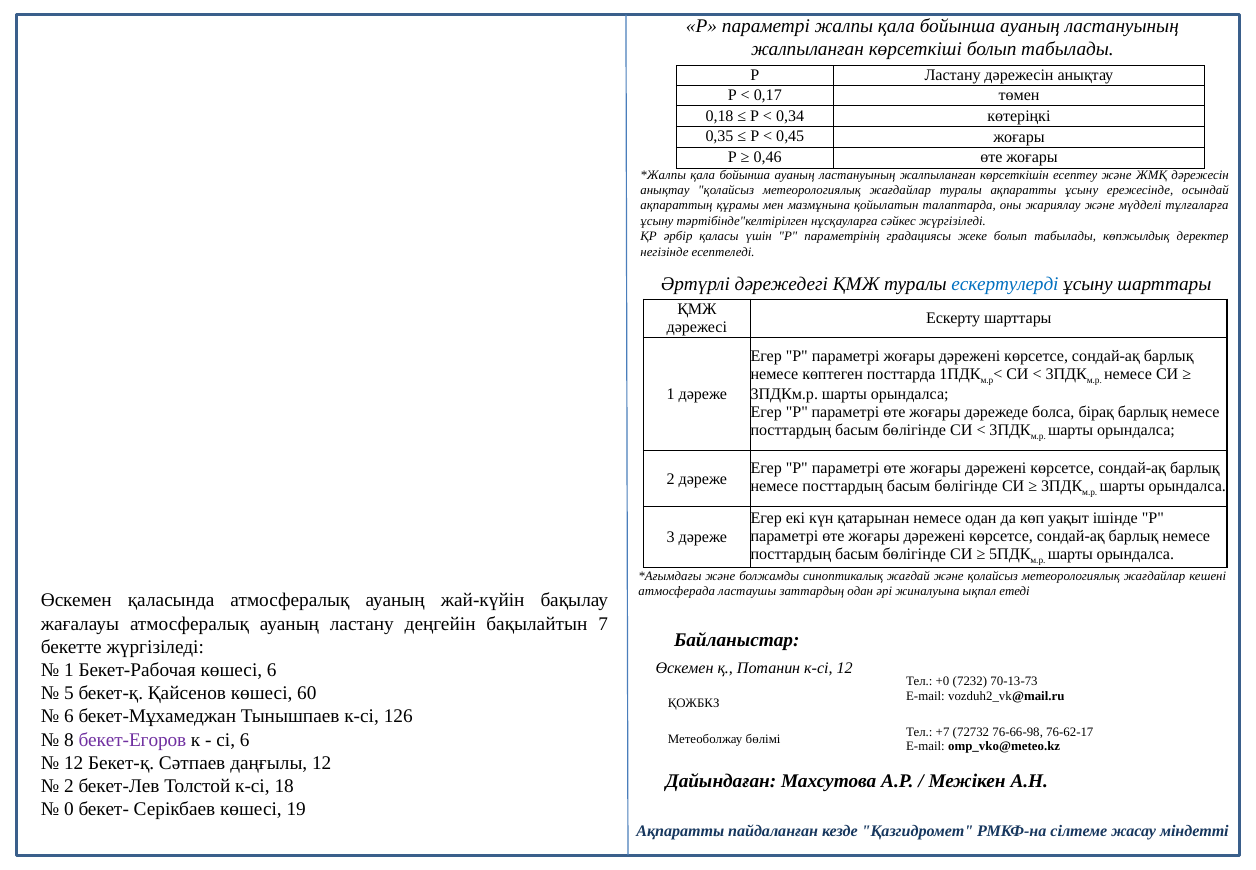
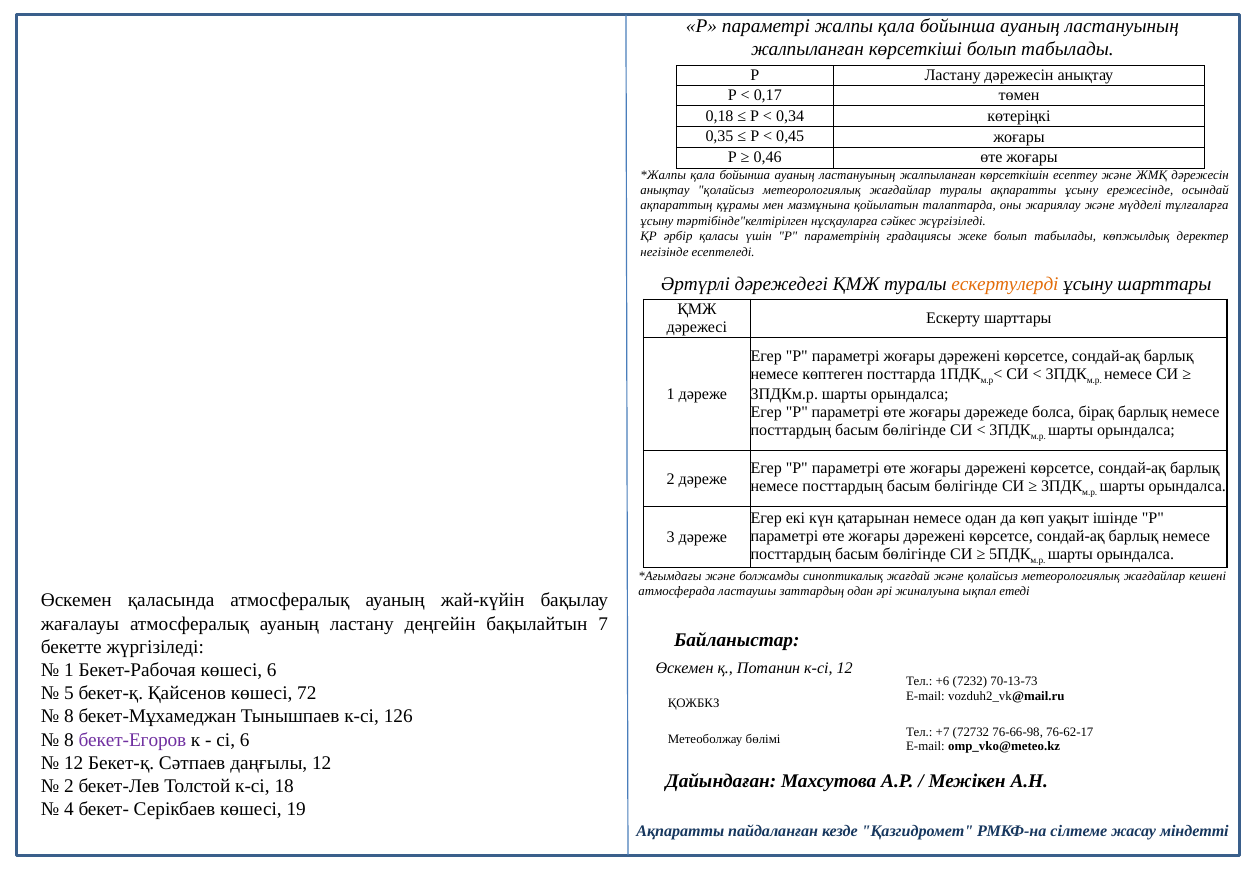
ескертулерді colour: blue -> orange
+0: +0 -> +6
60: 60 -> 72
6 at (69, 716): 6 -> 8
0: 0 -> 4
